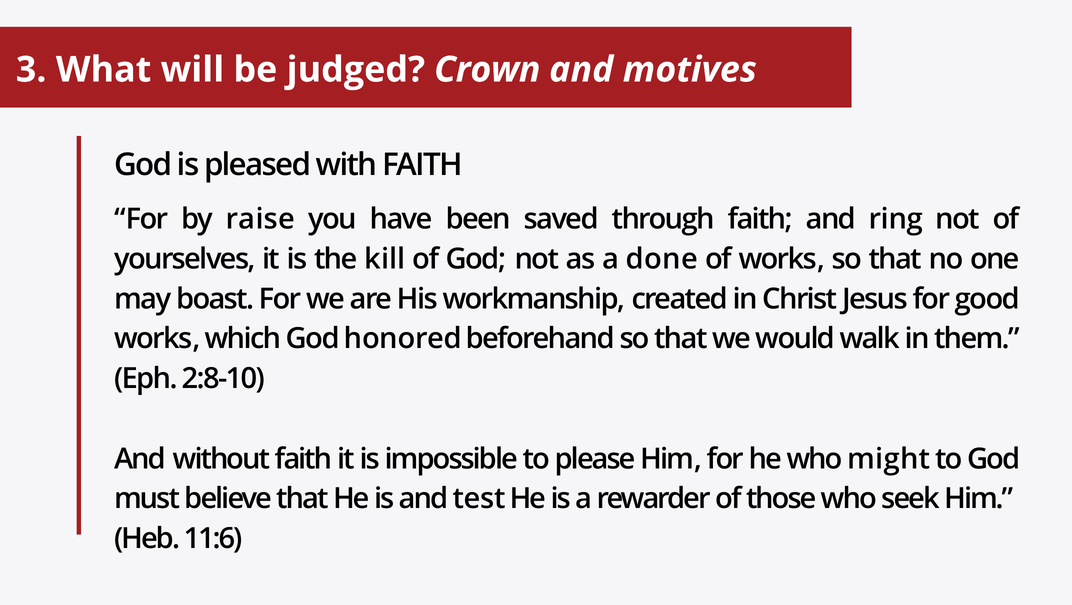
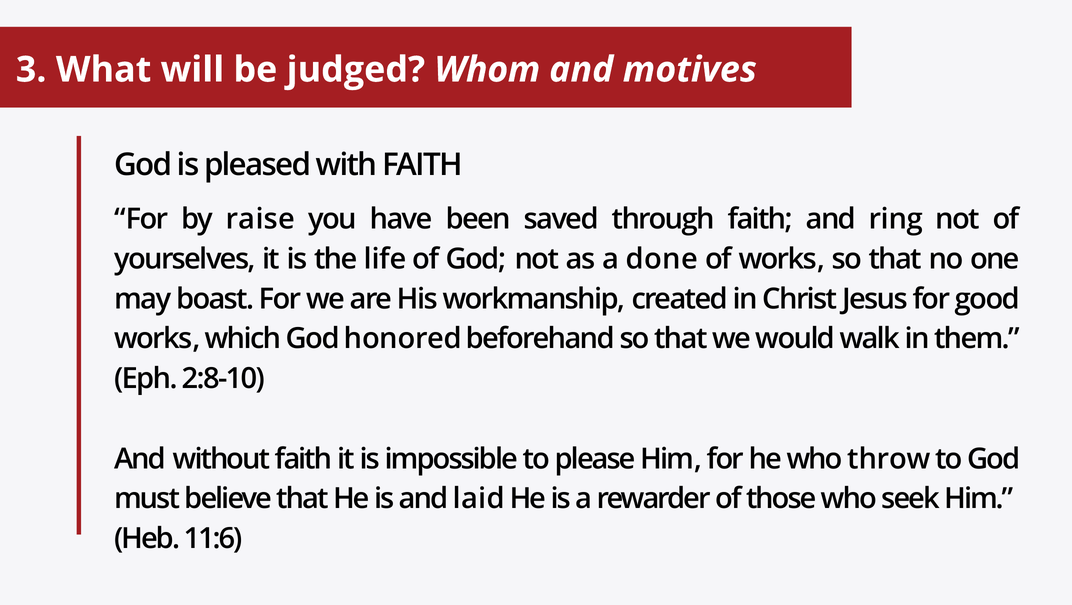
Crown: Crown -> Whom
kill: kill -> life
might: might -> throw
test: test -> laid
